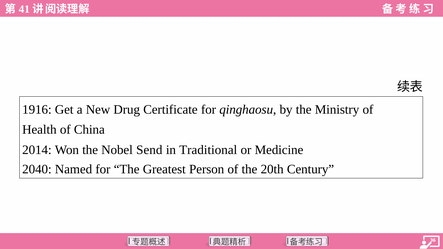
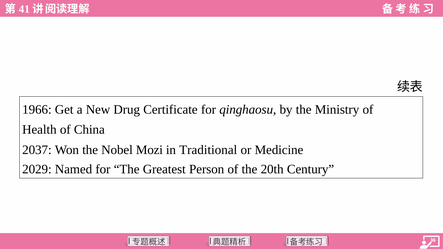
1916: 1916 -> 1966
2014: 2014 -> 2037
Send: Send -> Mozi
2040: 2040 -> 2029
